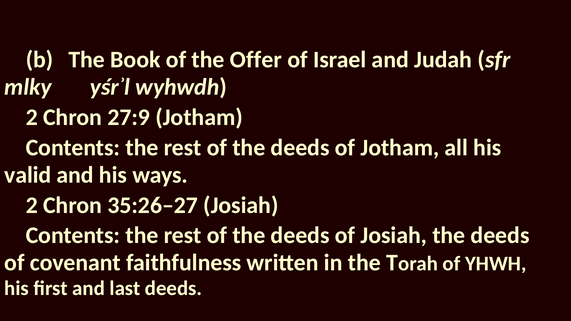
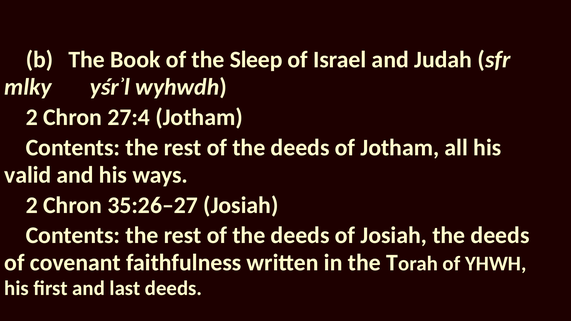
Offer: Offer -> Sleep
27:9: 27:9 -> 27:4
